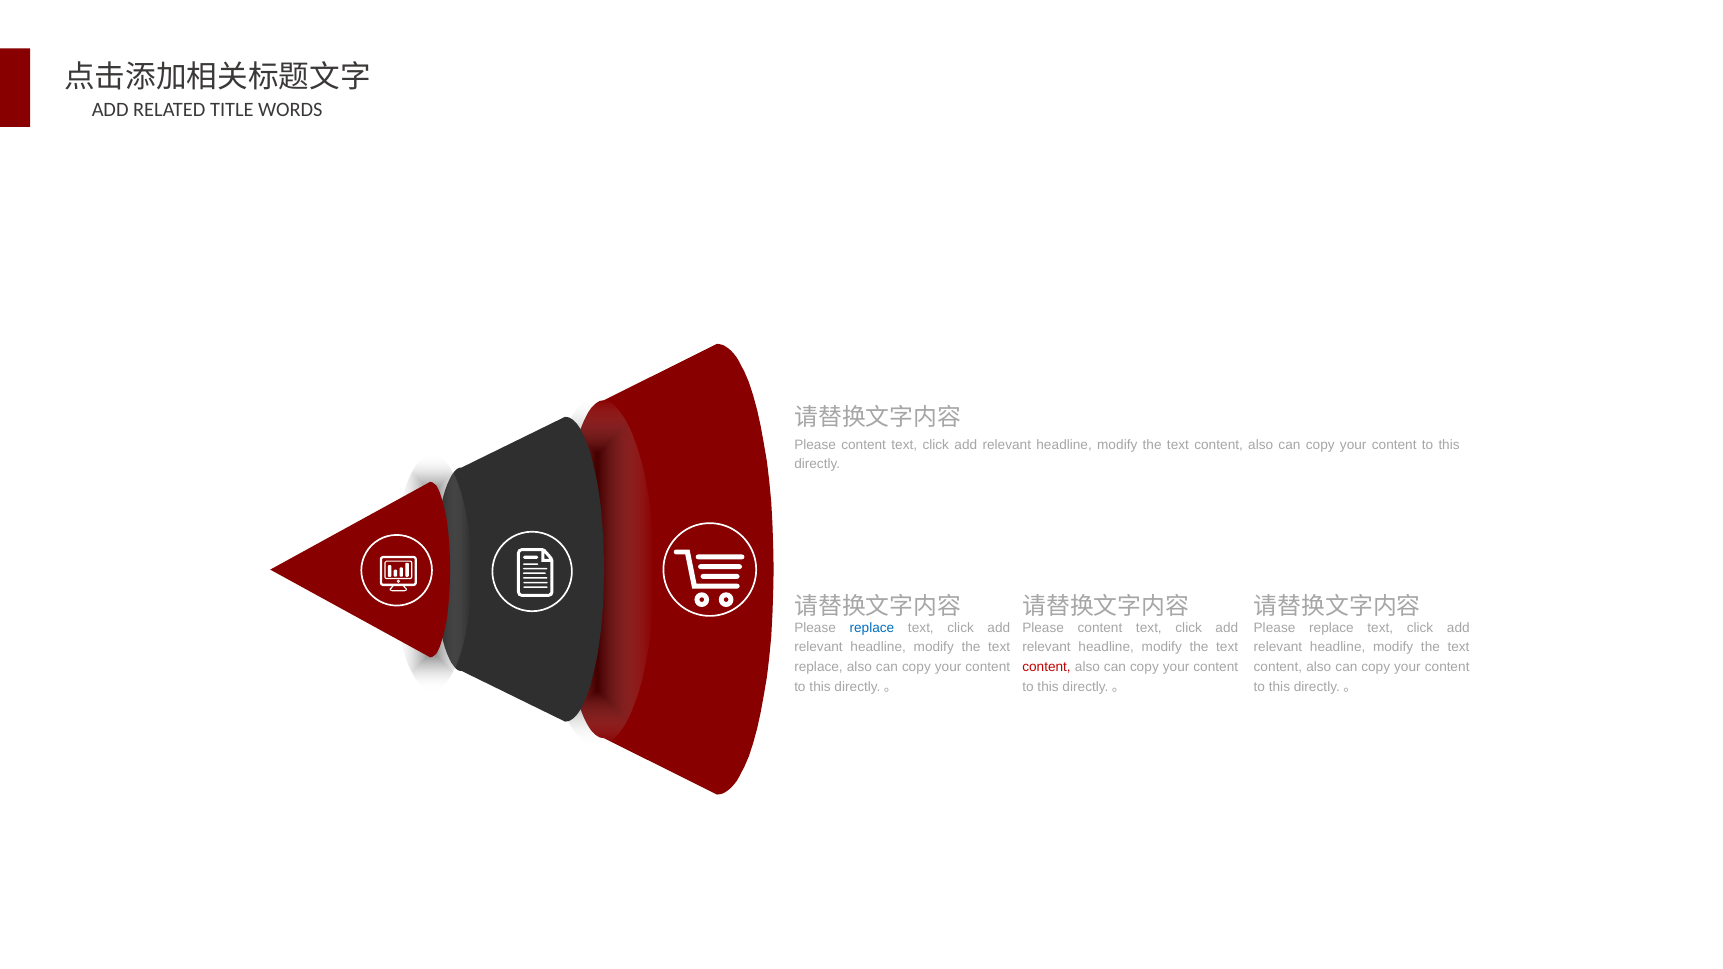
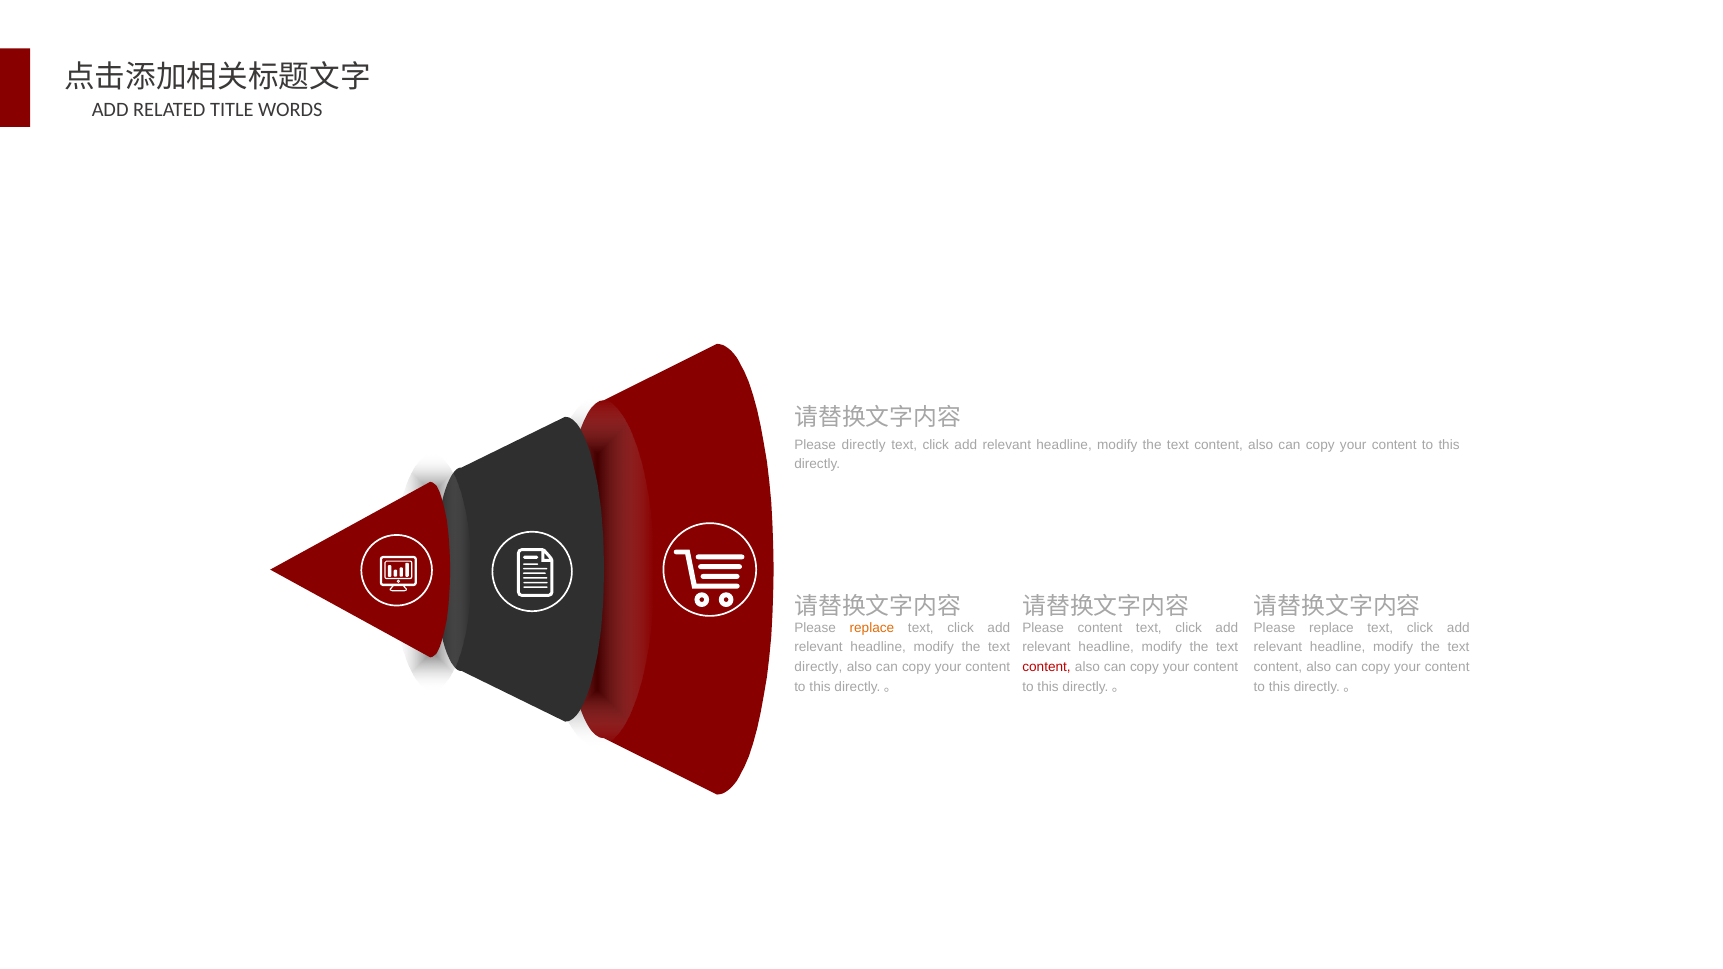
content at (864, 445): content -> directly
replace at (872, 628) colour: blue -> orange
replace at (819, 667): replace -> directly
